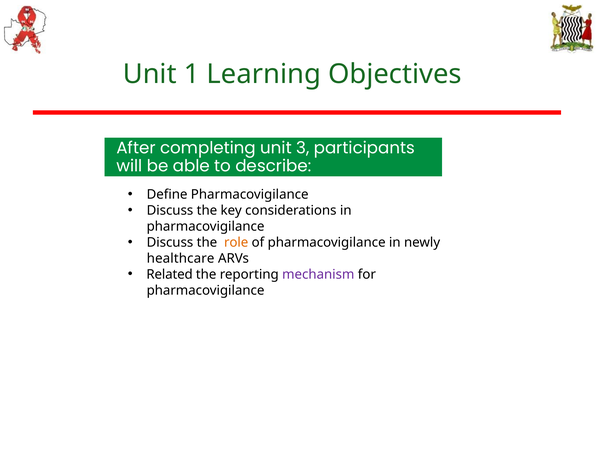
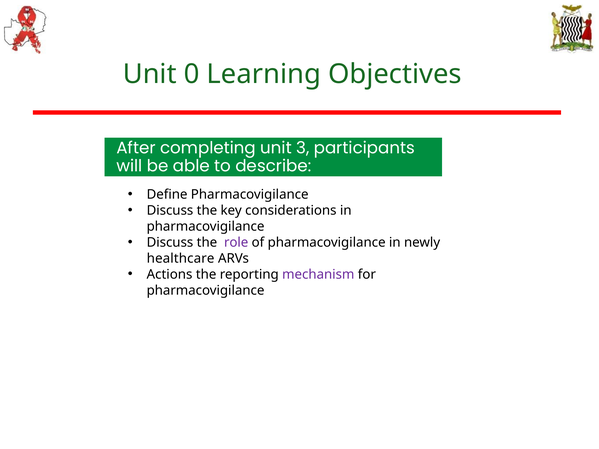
1: 1 -> 0
role colour: orange -> purple
Related: Related -> Actions
